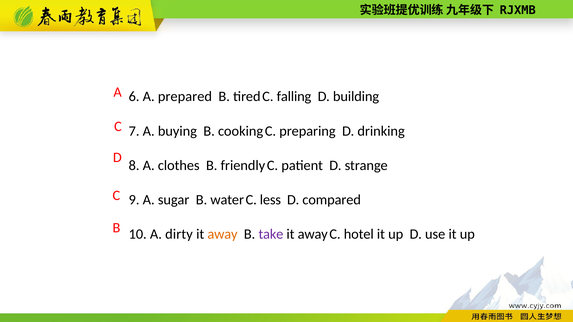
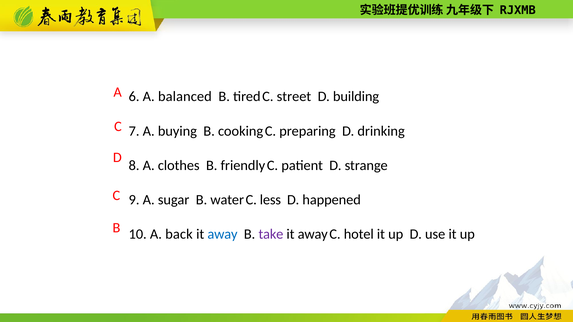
prepared: prepared -> balanced
falling: falling -> street
compared: compared -> happened
dirty: dirty -> back
away at (222, 234) colour: orange -> blue
